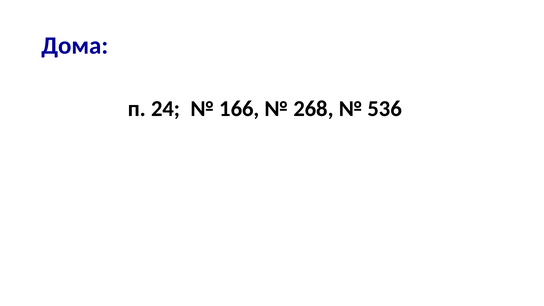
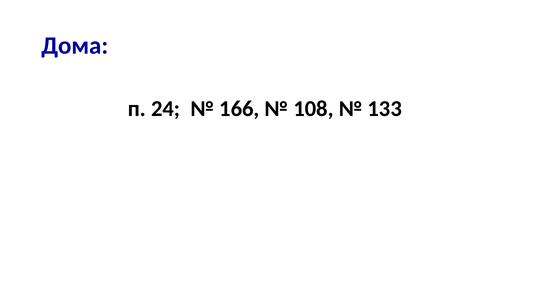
268: 268 -> 108
536: 536 -> 133
